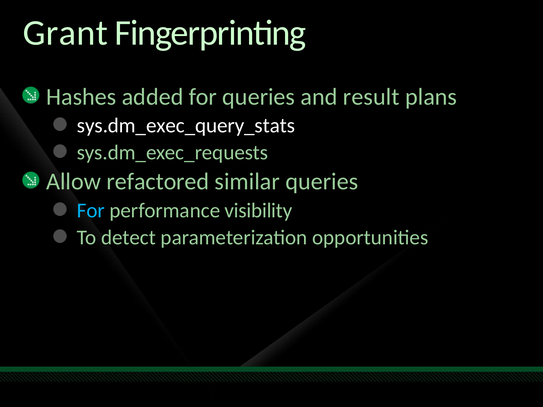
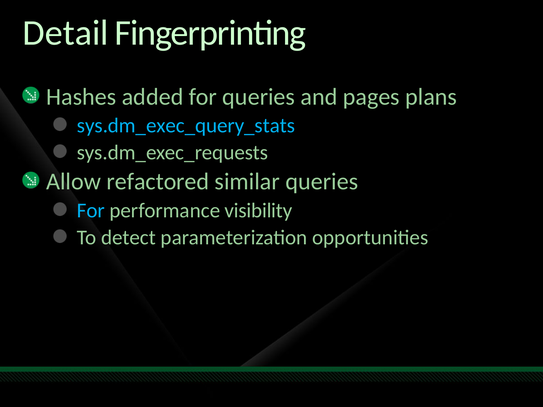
Grant: Grant -> Detail
result: result -> pages
sys.dm_exec_query_stats colour: white -> light blue
